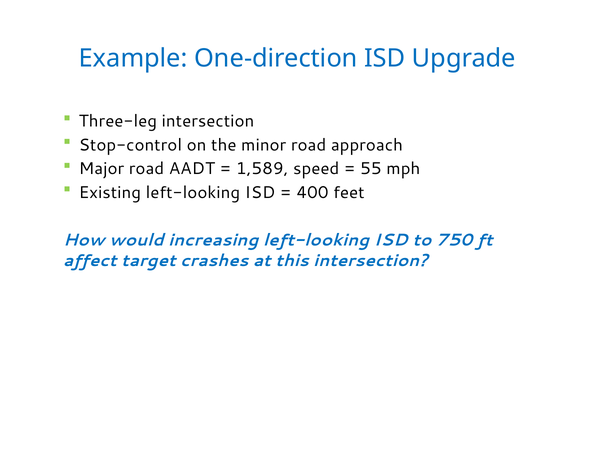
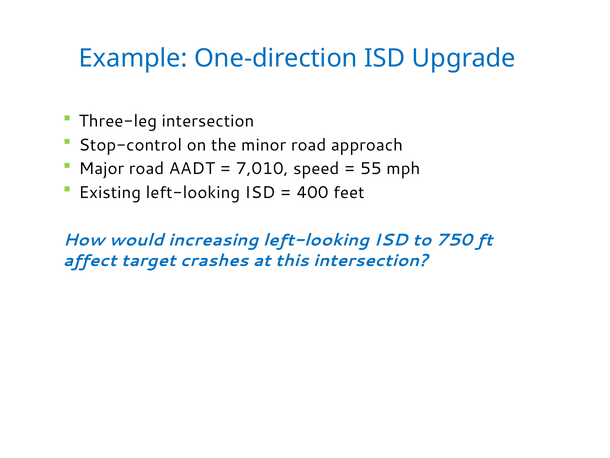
1,589: 1,589 -> 7,010
